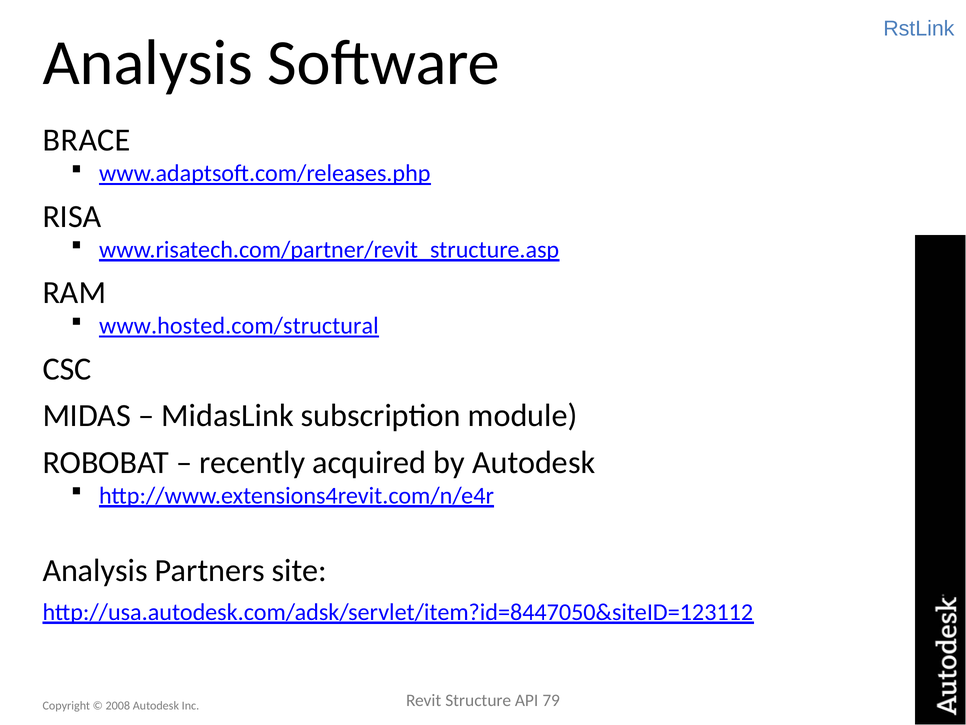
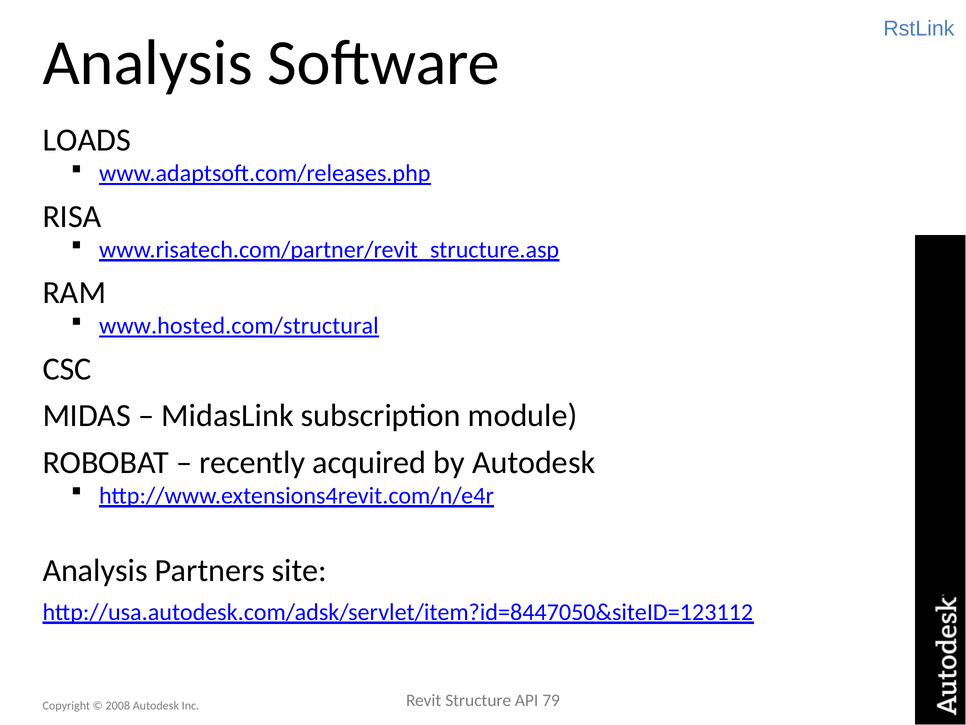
BRACE: BRACE -> LOADS
